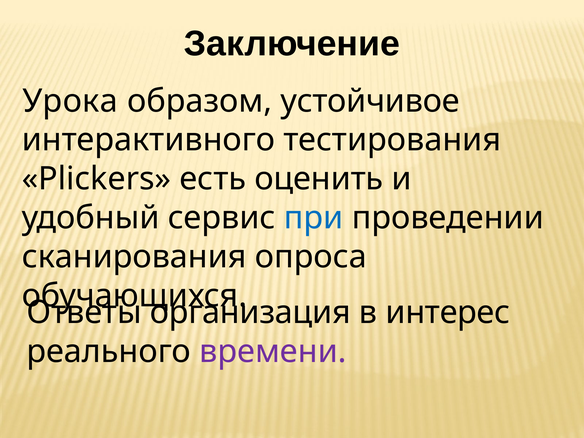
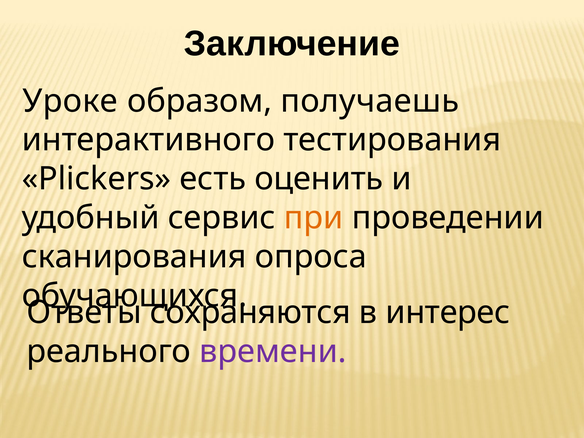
Урока: Урока -> Уроке
устойчивое: устойчивое -> получаешь
при colour: blue -> orange
организация: организация -> сохраняются
